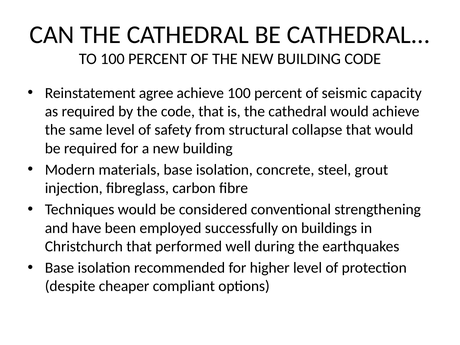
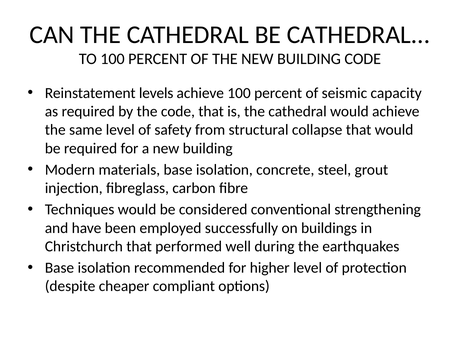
agree: agree -> levels
